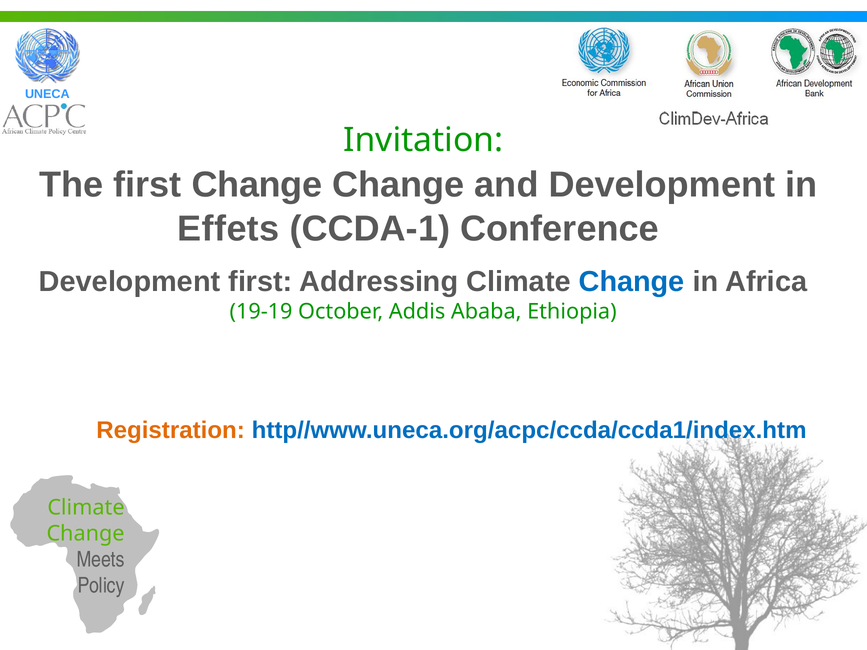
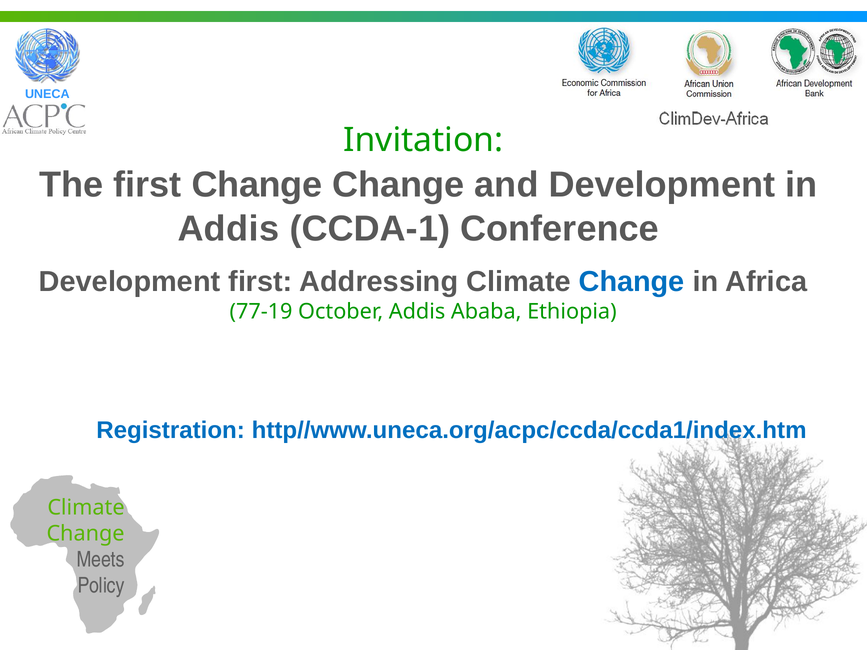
Effets at (228, 229): Effets -> Addis
19-19: 19-19 -> 77-19
Registration colour: orange -> blue
